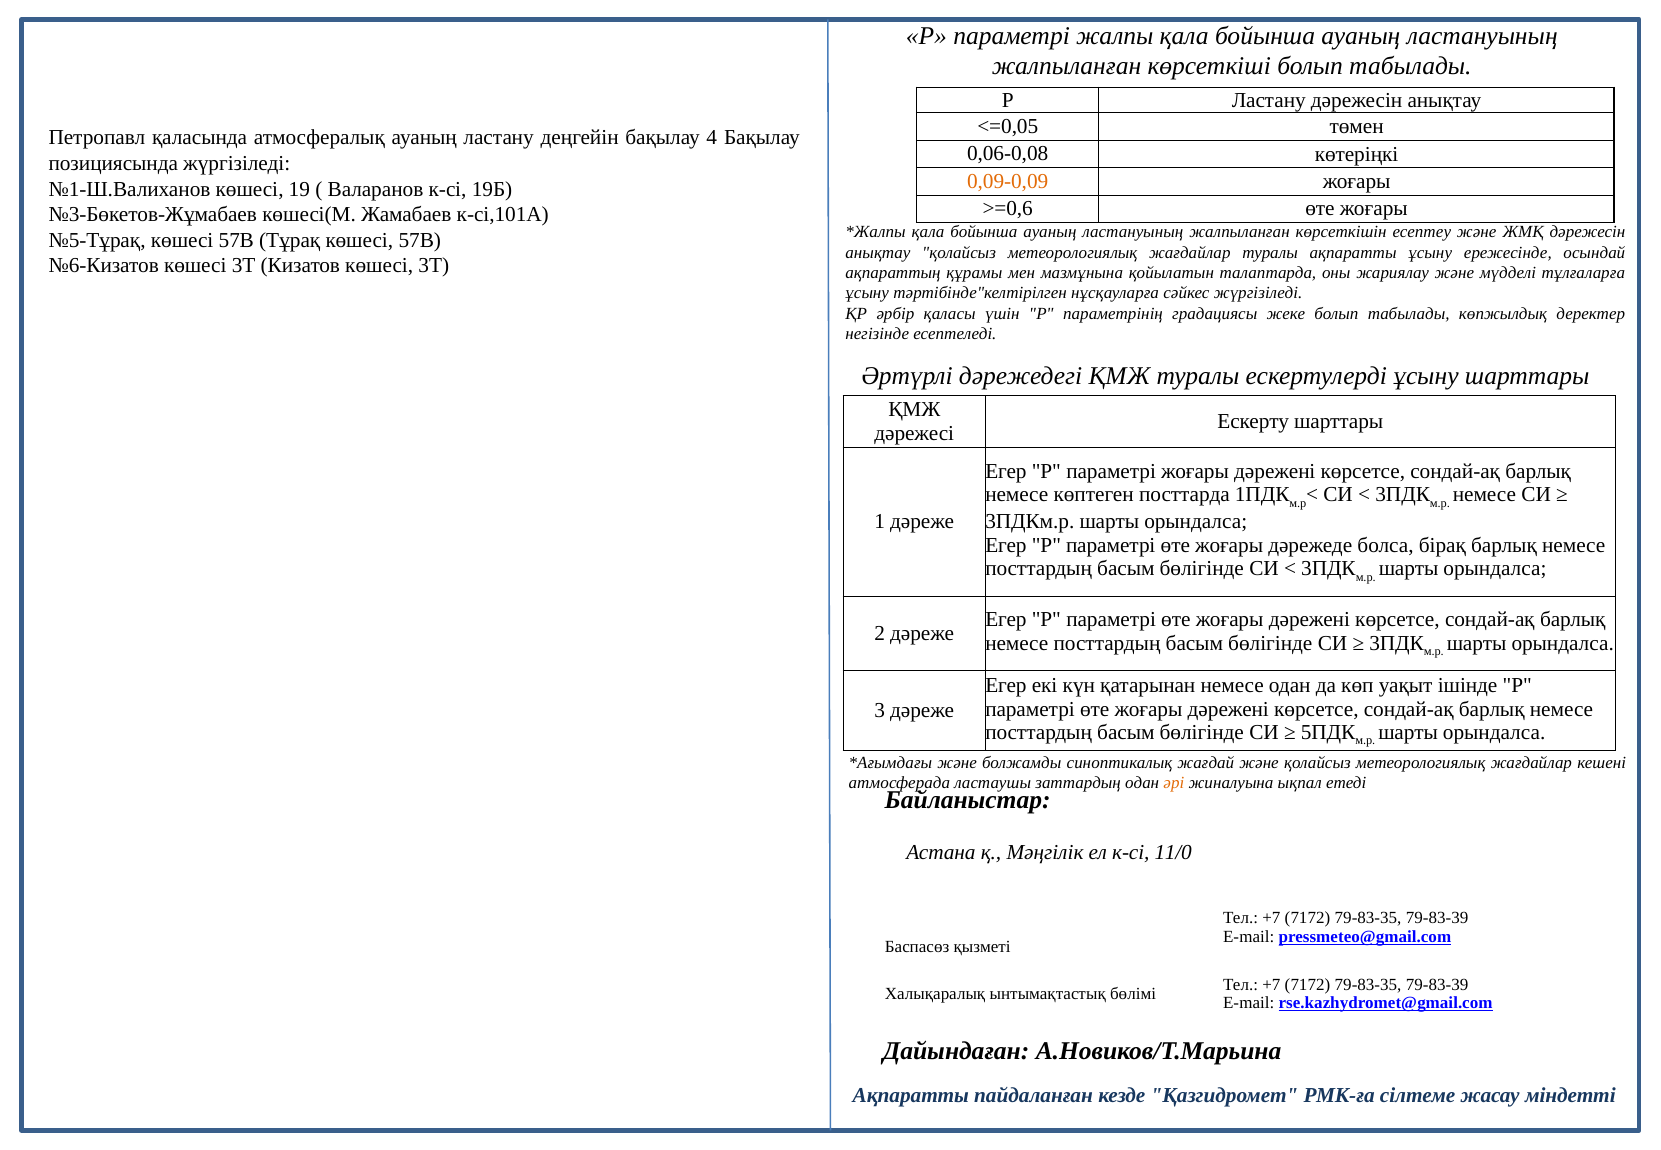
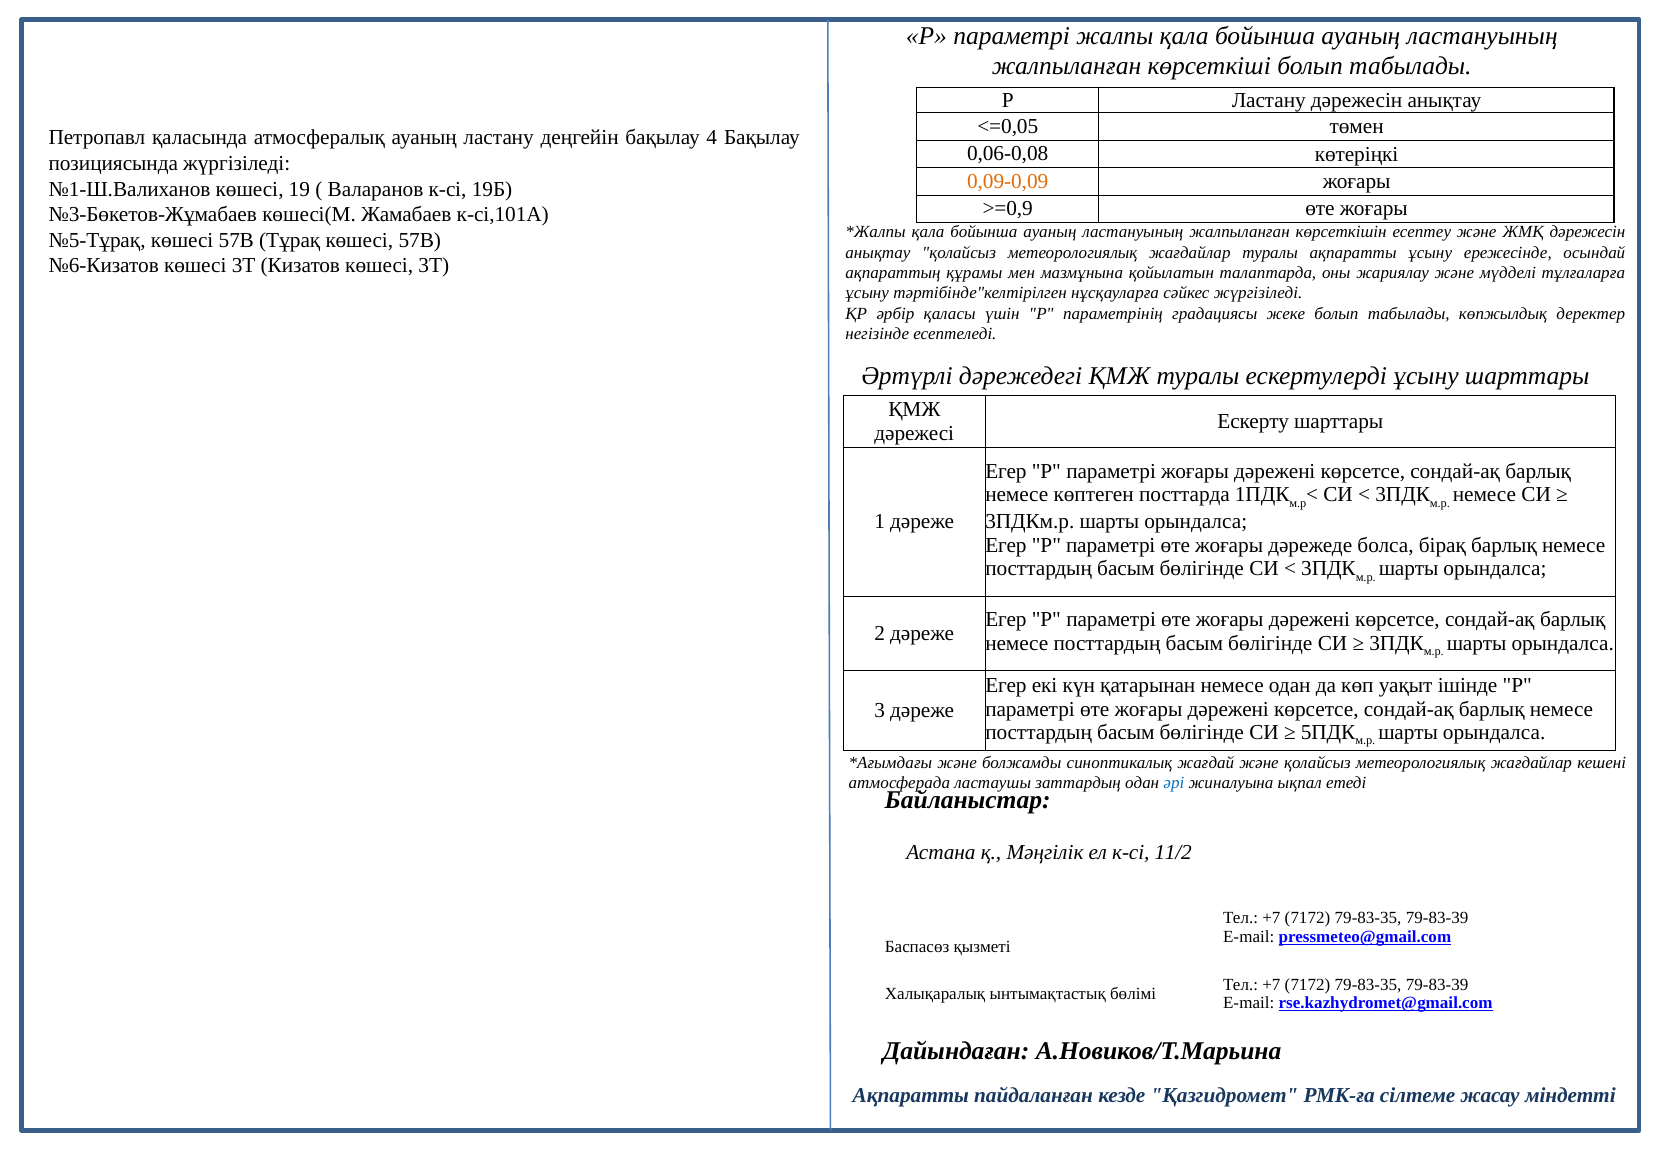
>=0,6: >=0,6 -> >=0,9
әрі colour: orange -> blue
11/0: 11/0 -> 11/2
